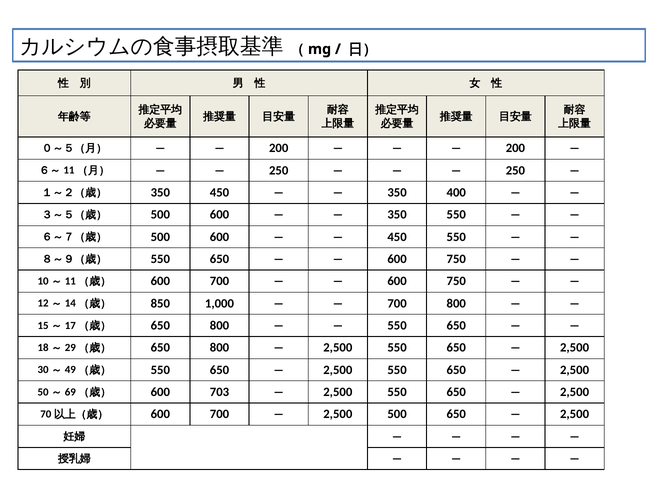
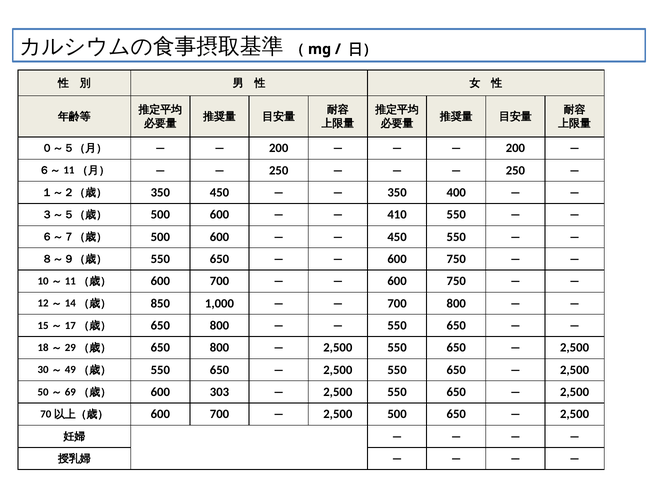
350 at (397, 215): 350 -> 410
703: 703 -> 303
